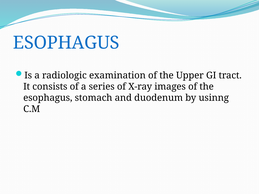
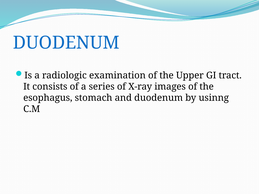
ESOPHAGUS at (66, 43): ESOPHAGUS -> DUODENUM
